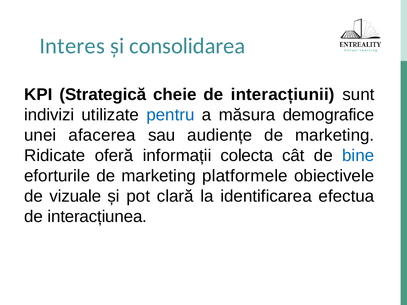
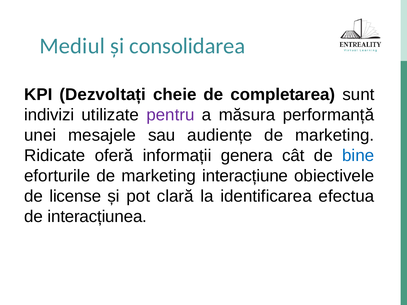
Interes: Interes -> Mediul
Strategică: Strategică -> Dezvoltați
interacțiunii: interacțiunii -> completarea
pentru colour: blue -> purple
demografice: demografice -> performanță
afacerea: afacerea -> mesajele
colecta: colecta -> genera
platformele: platformele -> interacțiune
vizuale: vizuale -> license
